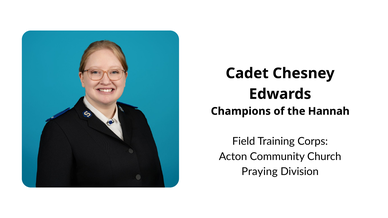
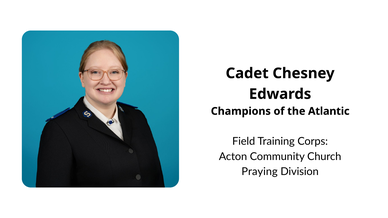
Hannah: Hannah -> Atlantic
